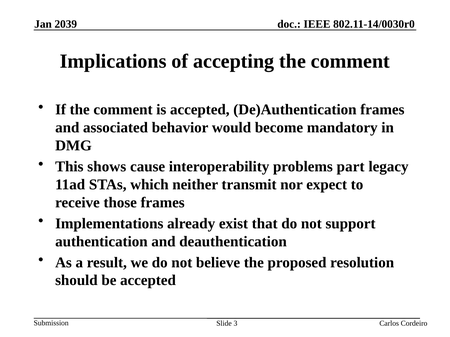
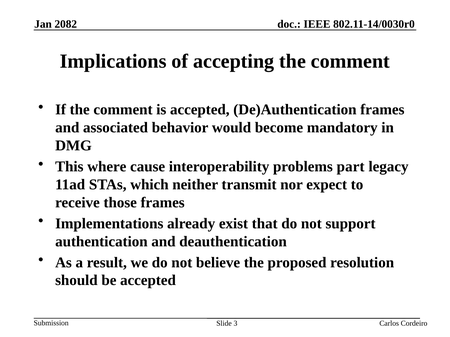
2039: 2039 -> 2082
shows: shows -> where
